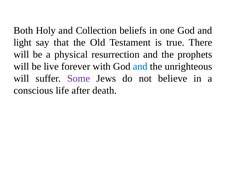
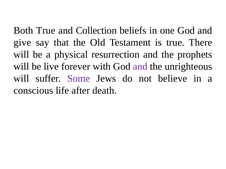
Both Holy: Holy -> True
light: light -> give
and at (140, 67) colour: blue -> purple
